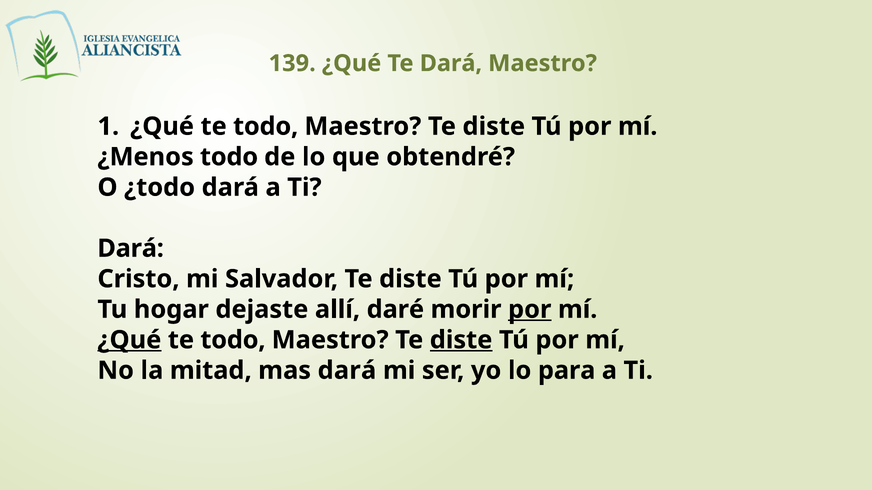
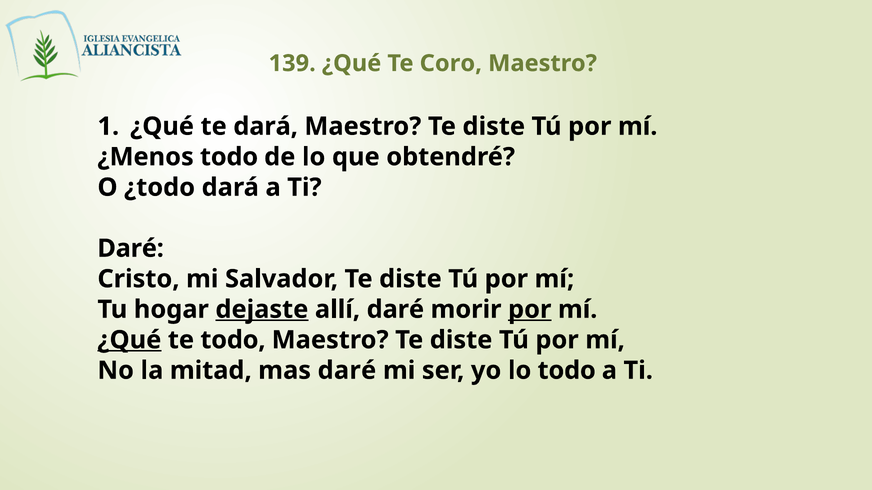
Te Dará: Dará -> Coro
todo at (266, 126): todo -> dará
Dará at (131, 249): Dará -> Daré
dejaste underline: none -> present
diste at (461, 340) underline: present -> none
mas dará: dará -> daré
lo para: para -> todo
